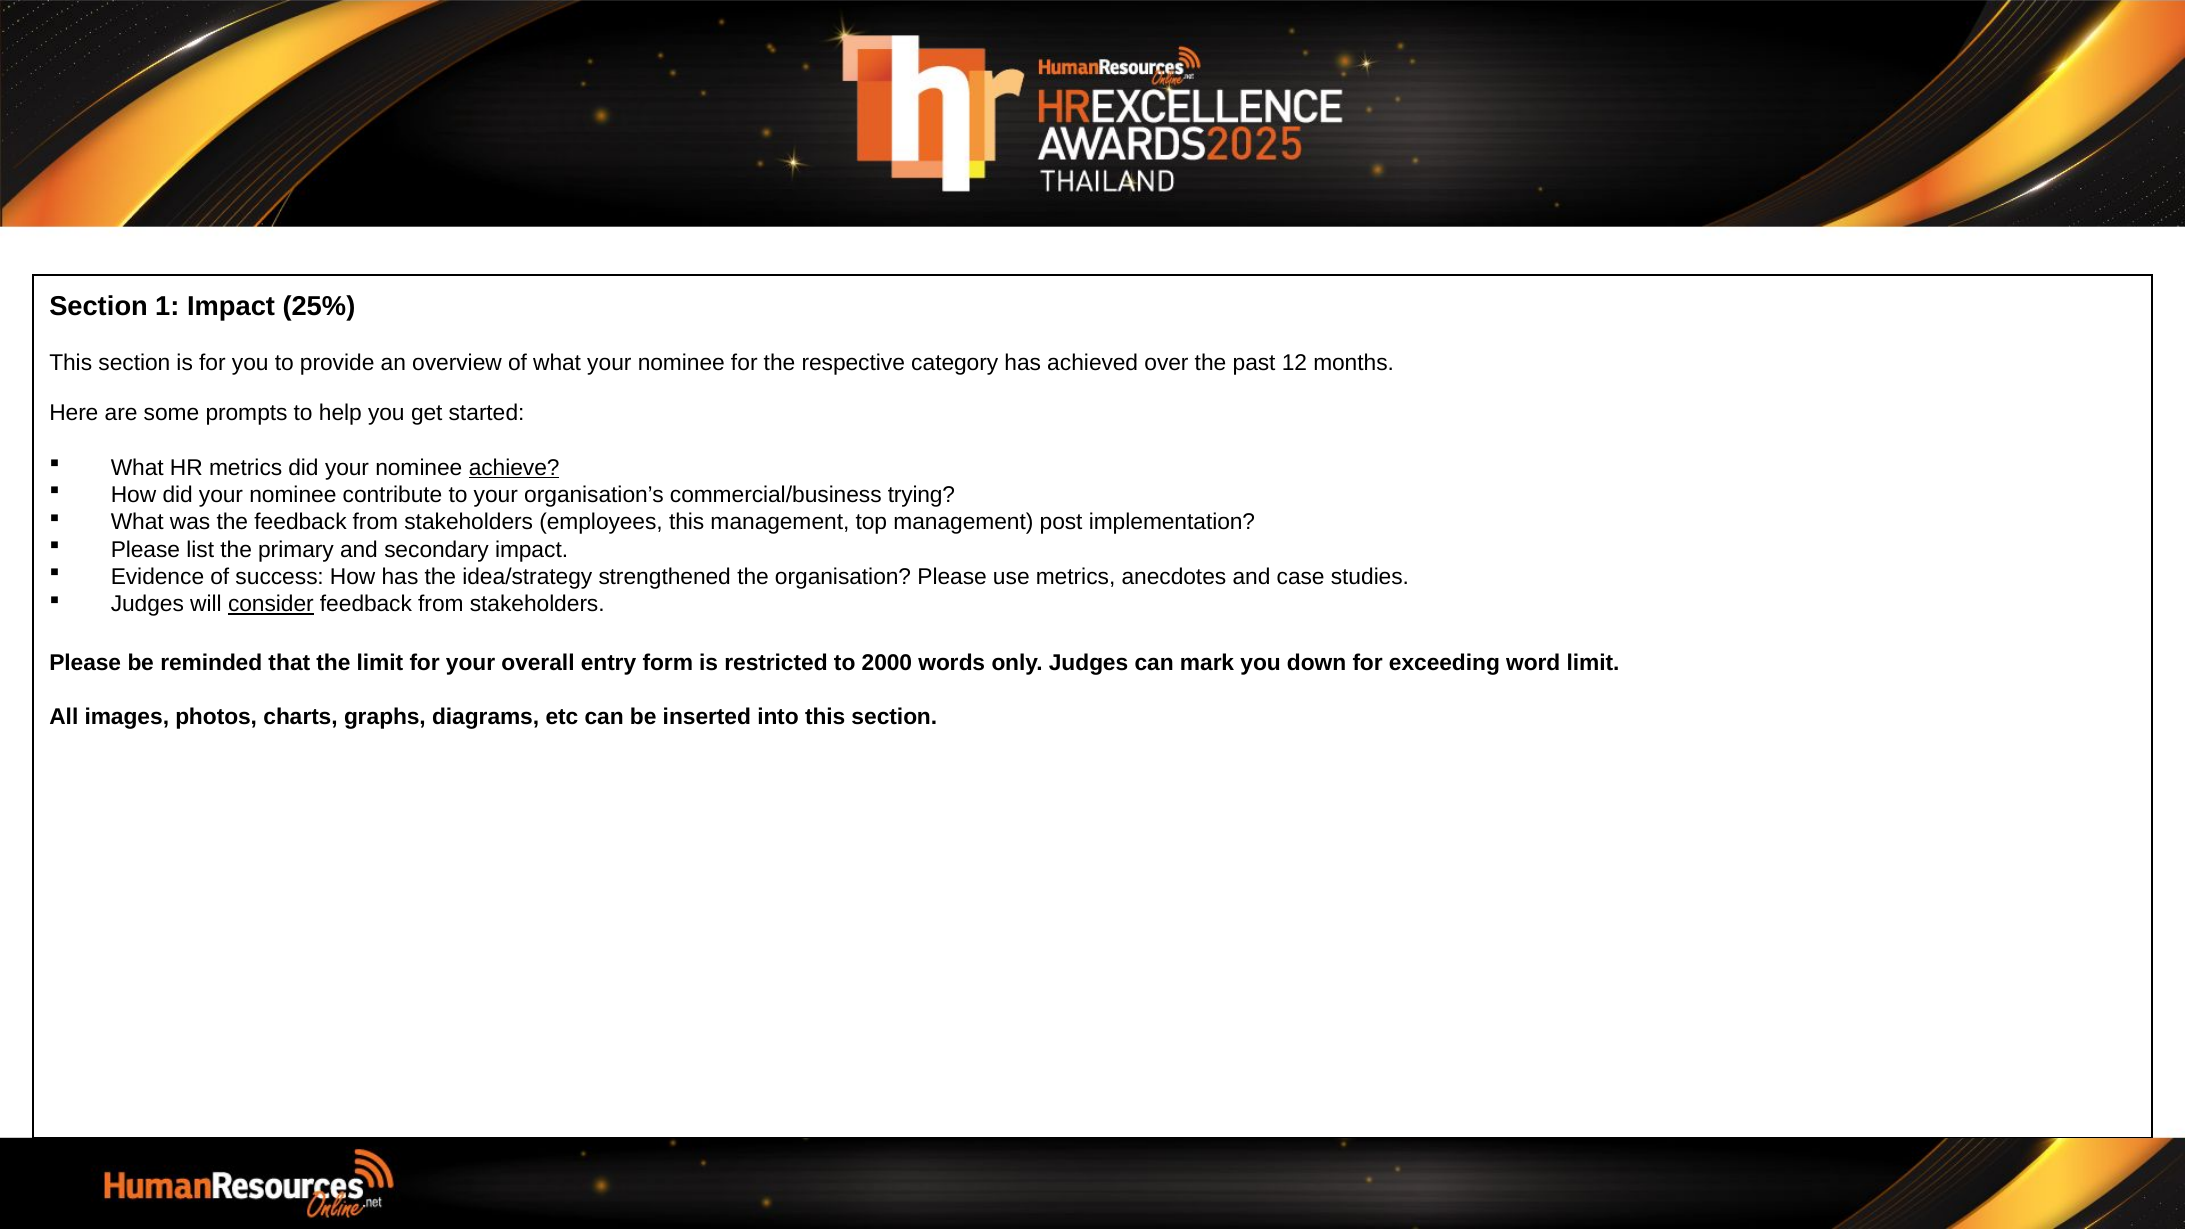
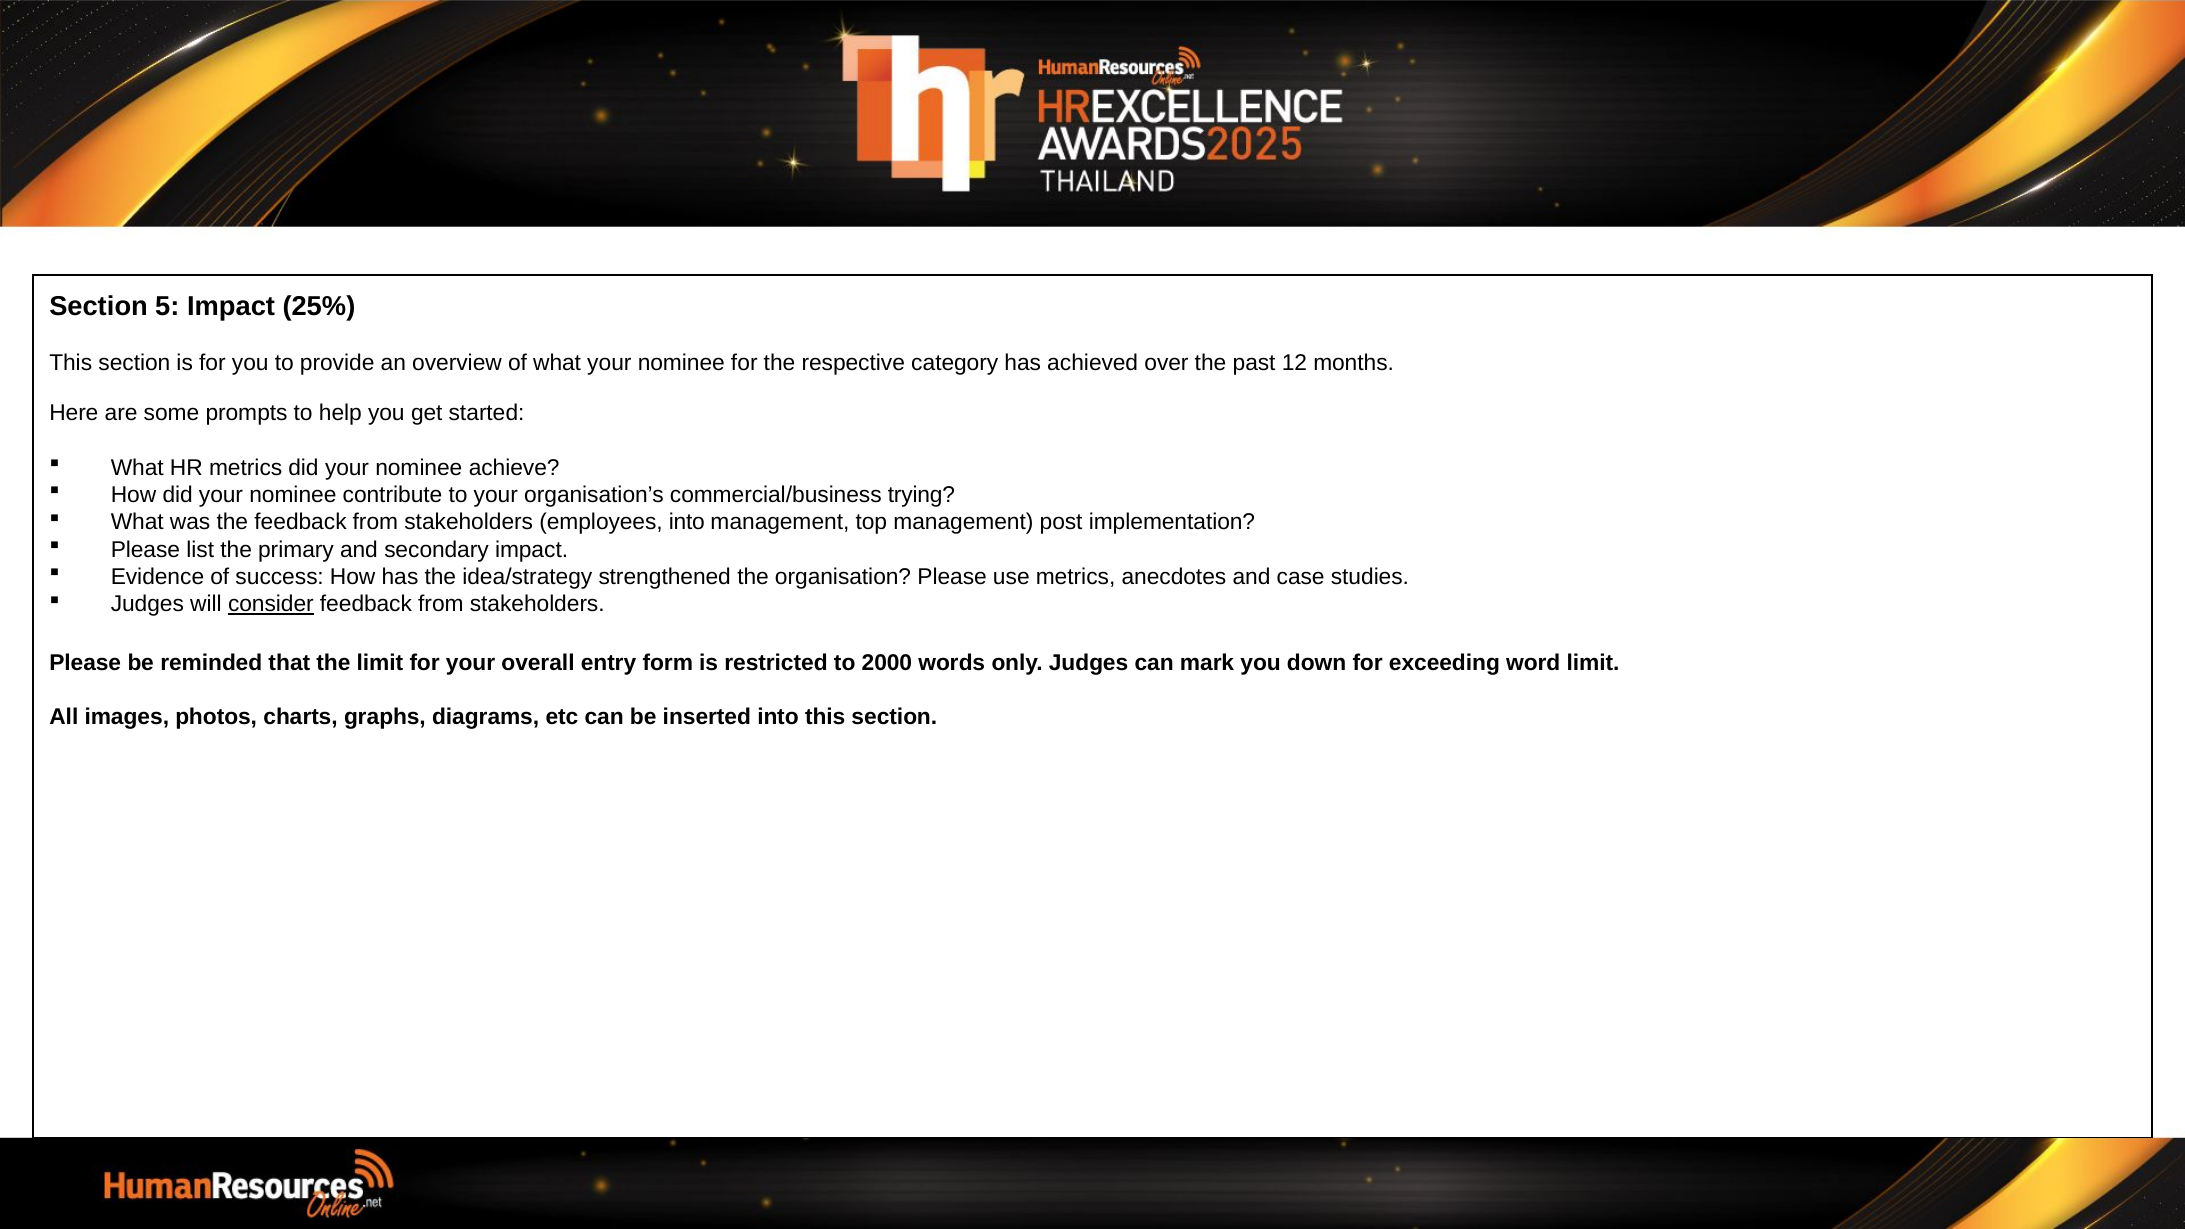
1: 1 -> 5
achieve underline: present -> none
employees this: this -> into
